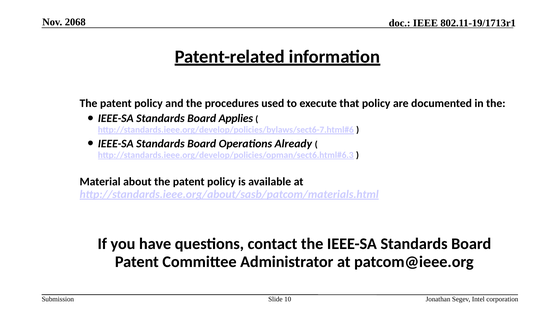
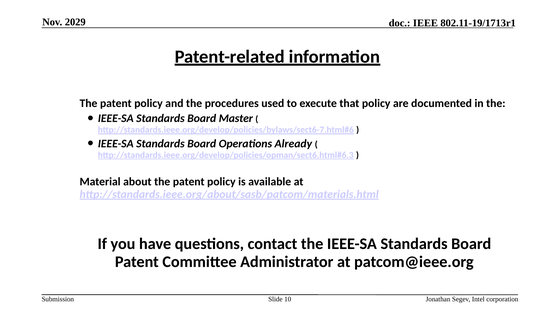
2068: 2068 -> 2029
Applies: Applies -> Master
